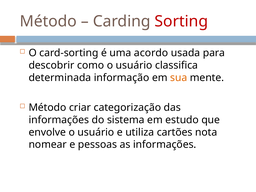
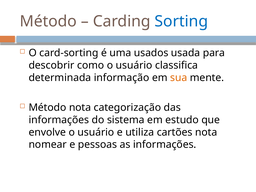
Sorting colour: red -> blue
acordo: acordo -> usados
Método criar: criar -> nota
